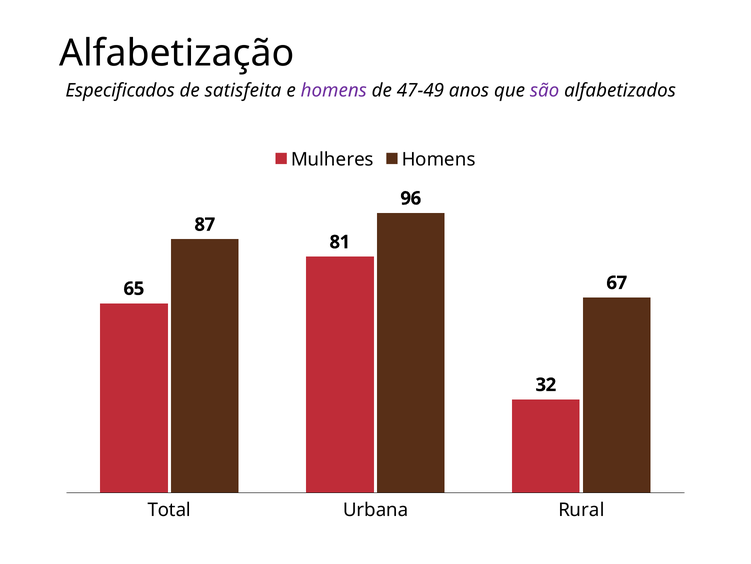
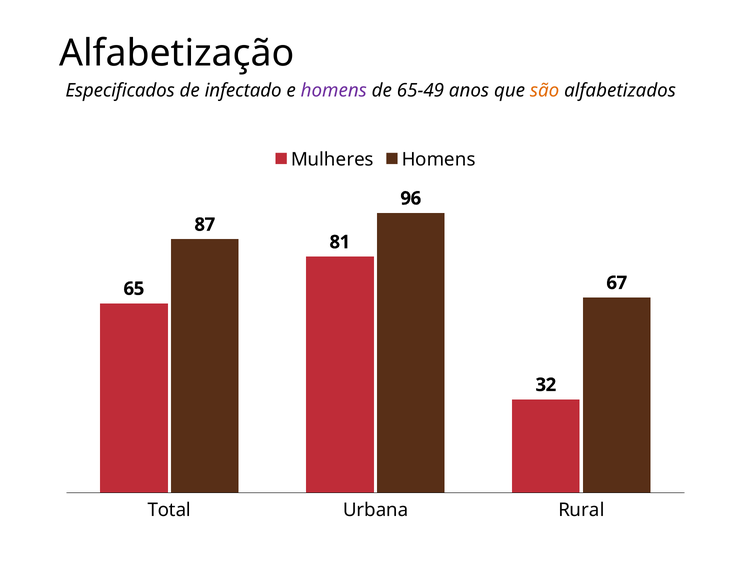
satisfeita: satisfeita -> infectado
47-49: 47-49 -> 65-49
são colour: purple -> orange
